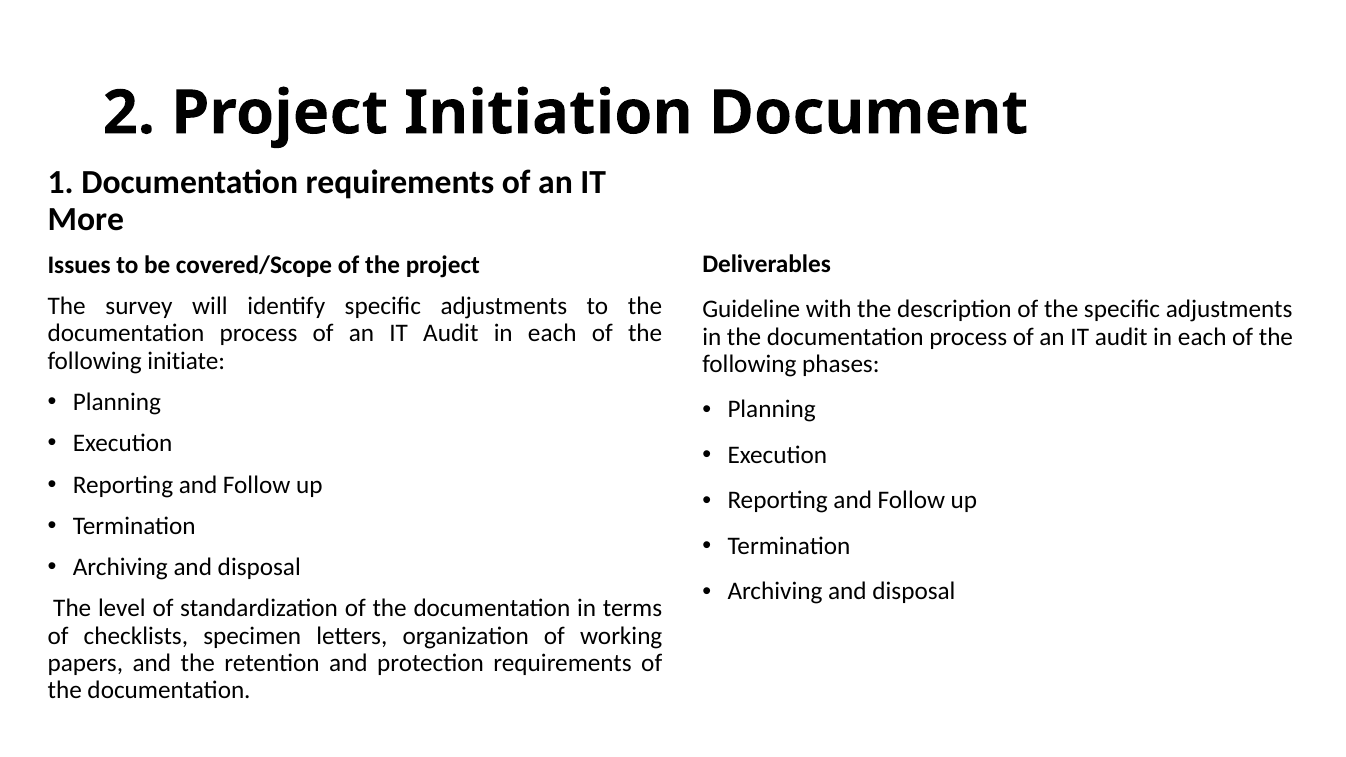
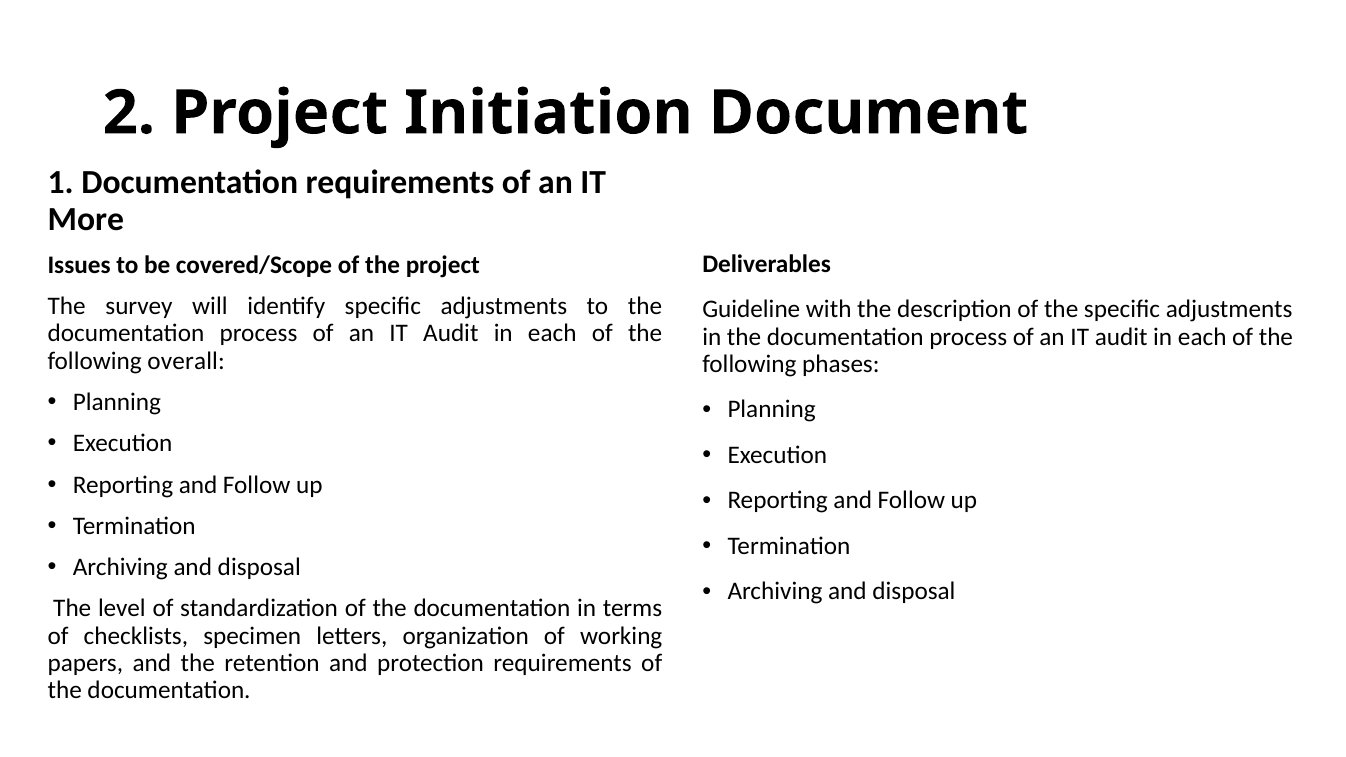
initiate: initiate -> overall
